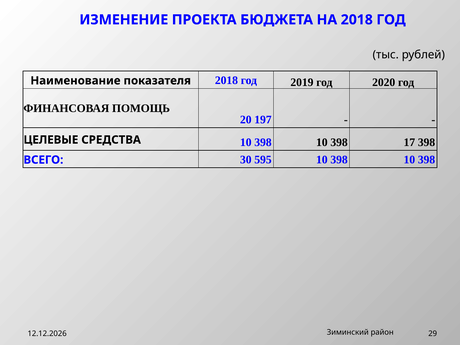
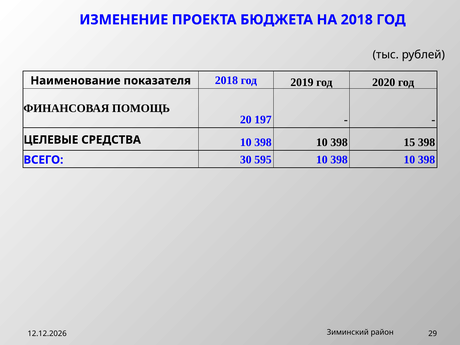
17: 17 -> 15
